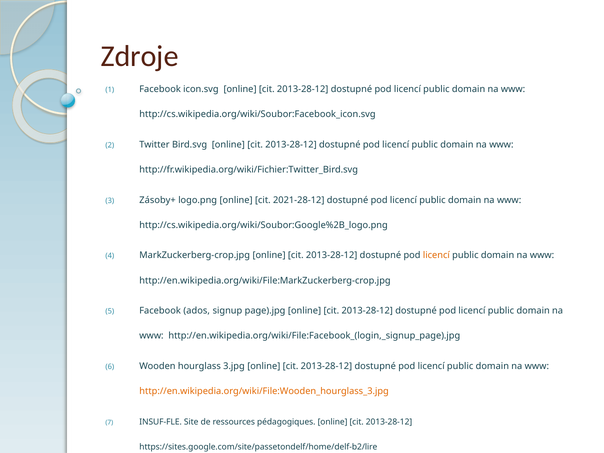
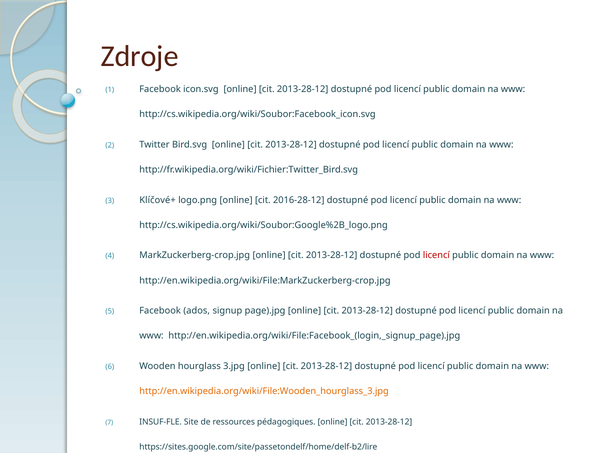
Zásoby+: Zásoby+ -> Klíčové+
2021-28-12: 2021-28-12 -> 2016-28-12
licencí at (436, 255) colour: orange -> red
